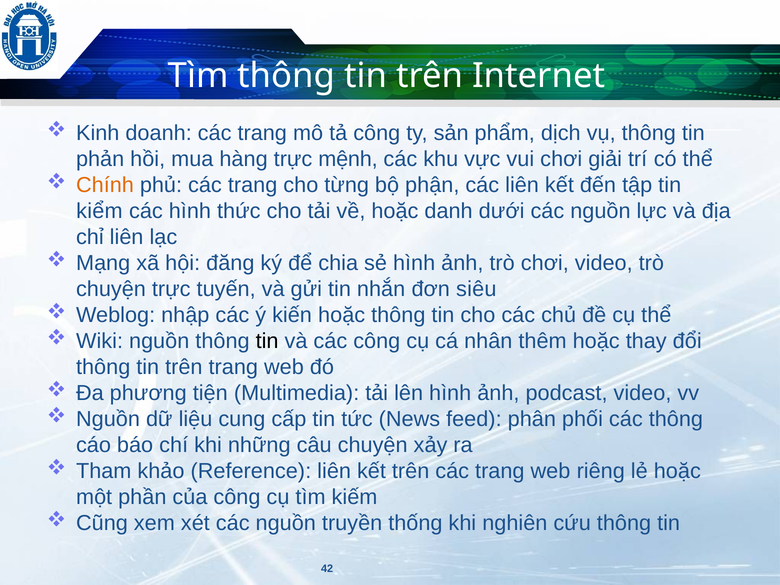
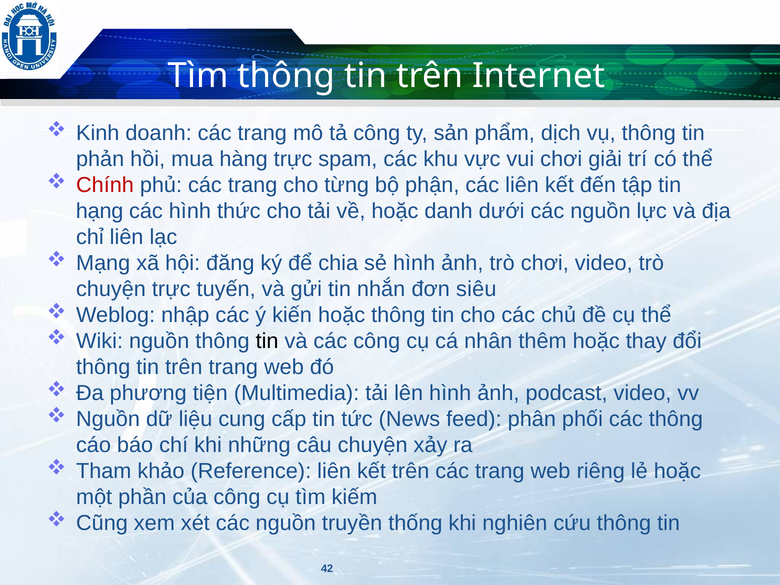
mệnh: mệnh -> spam
Chính colour: orange -> red
kiểm: kiểm -> hạng
